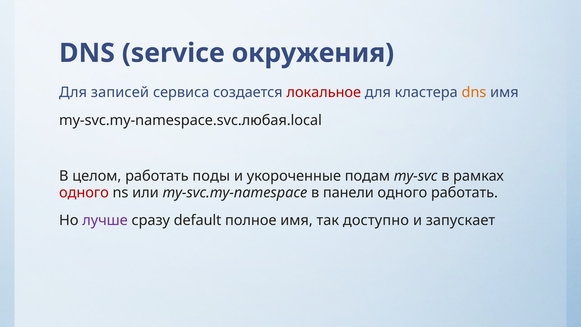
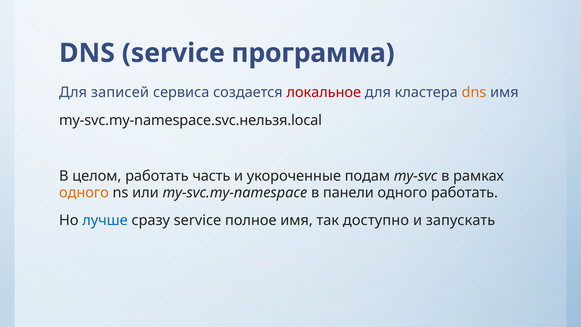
окружения: окружения -> программа
my-svc.my-namespace.svc.любая.local: my-svc.my-namespace.svc.любая.local -> my-svc.my-namespace.svc.нельзя.local
поды: поды -> часть
одного at (84, 193) colour: red -> orange
лучше colour: purple -> blue
сразу default: default -> service
запускает: запускает -> запускать
